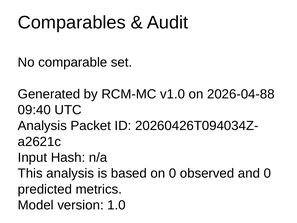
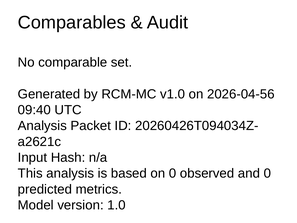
2026-04-88: 2026-04-88 -> 2026-04-56
